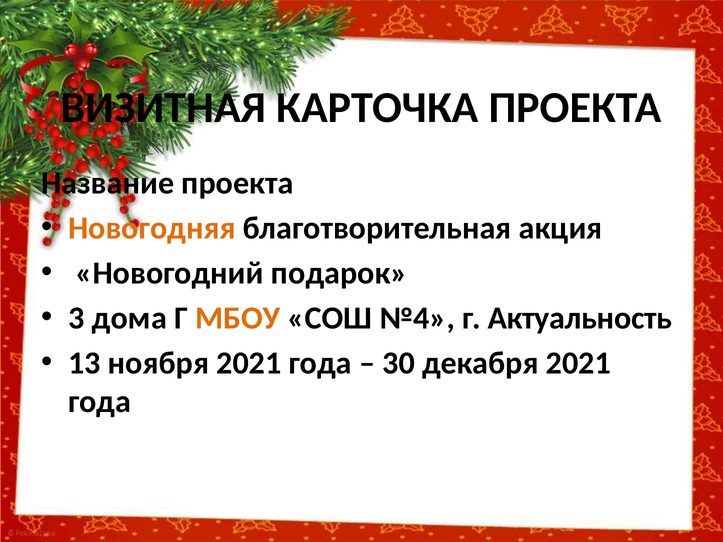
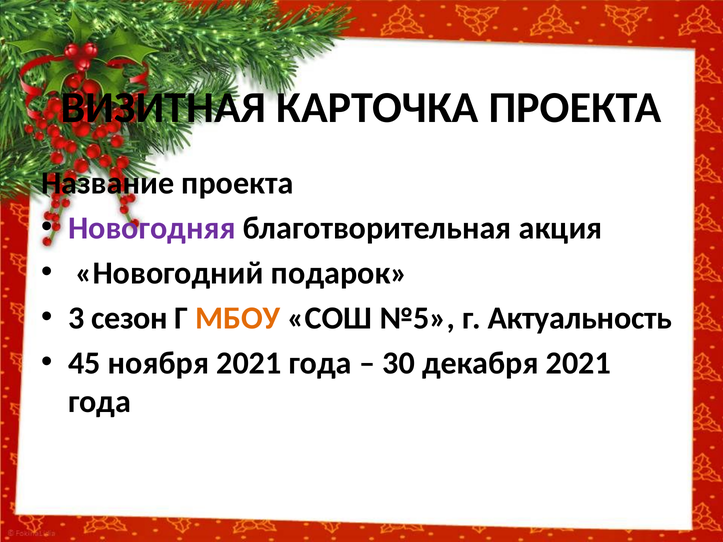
Новогодняя colour: orange -> purple
дома: дома -> сезон
№4: №4 -> №5
13: 13 -> 45
